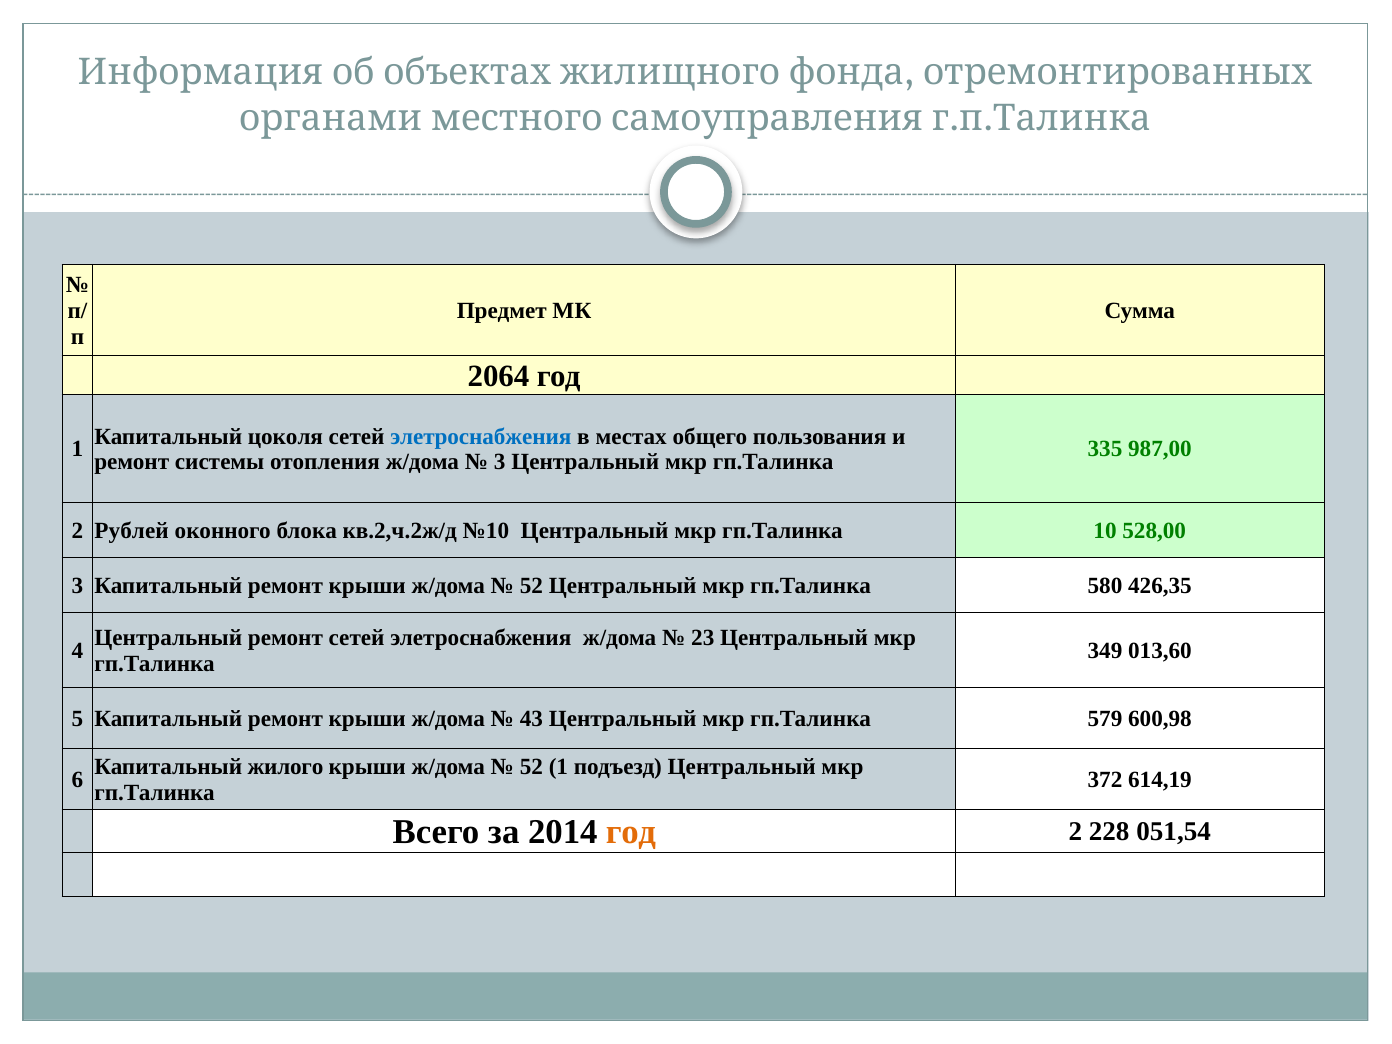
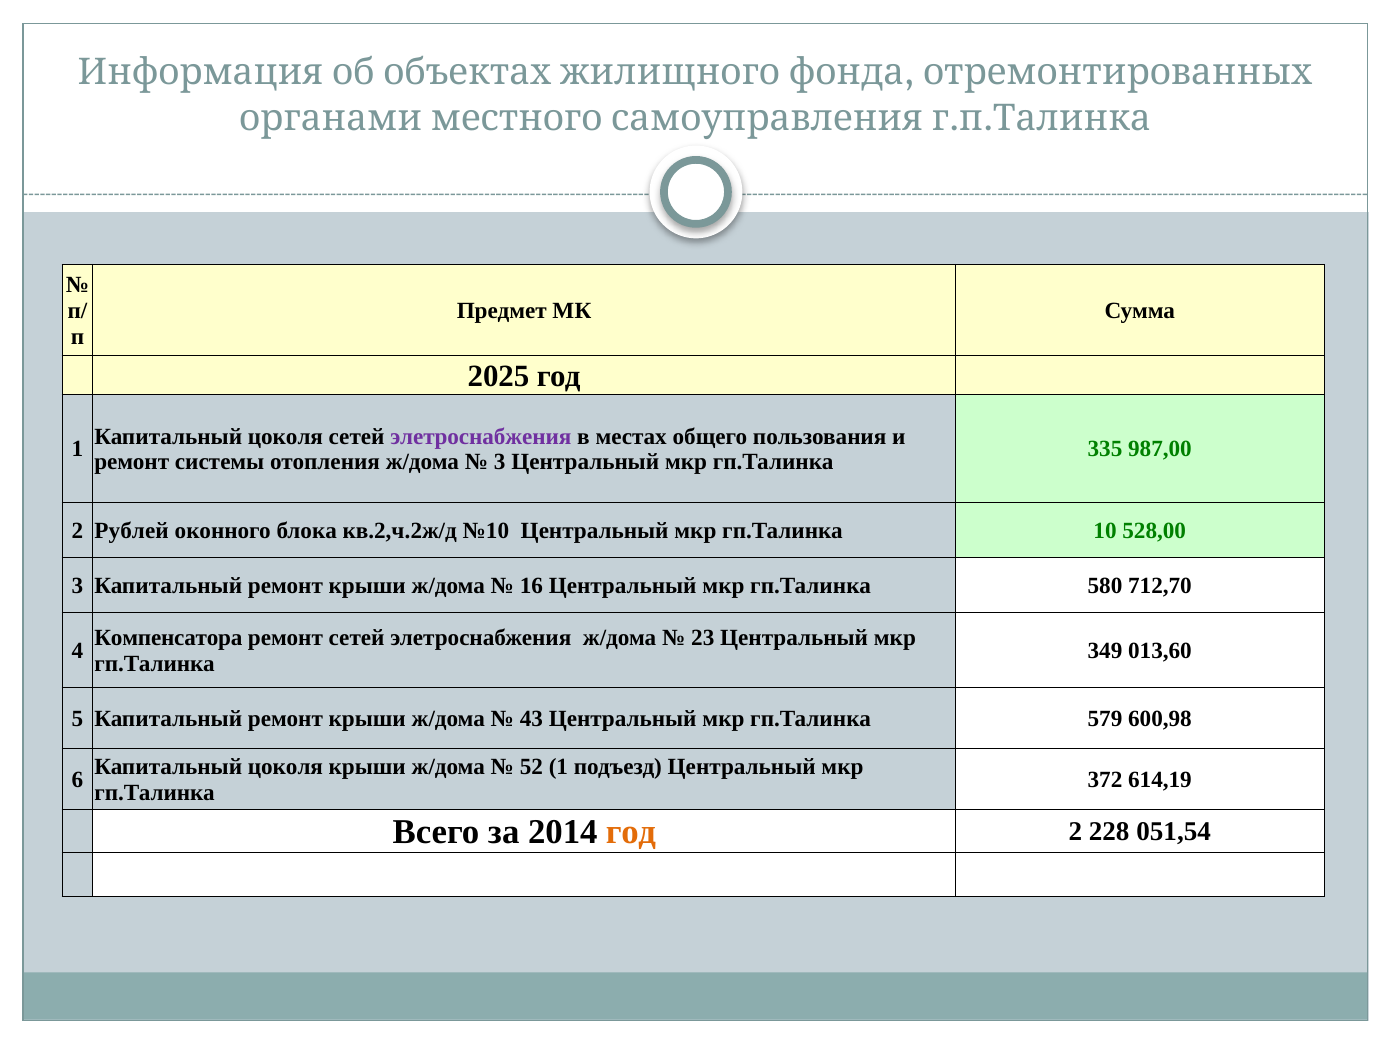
2064: 2064 -> 2025
элетроснабжения at (481, 436) colour: blue -> purple
52 at (531, 585): 52 -> 16
426,35: 426,35 -> 712,70
Центральный at (168, 638): Центральный -> Компенсатора
жилого at (286, 767): жилого -> цоколя
